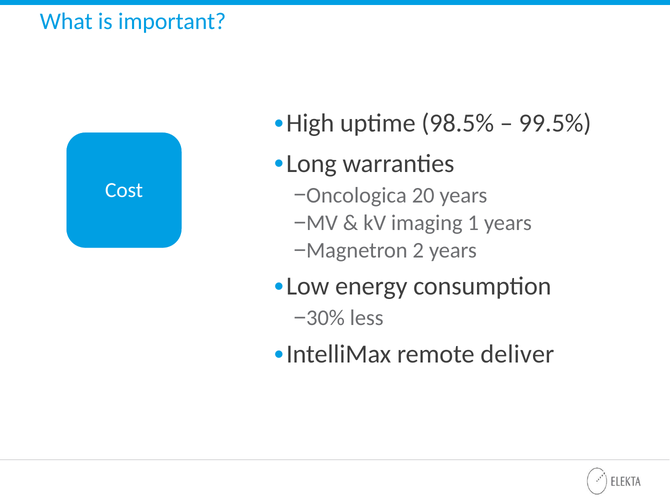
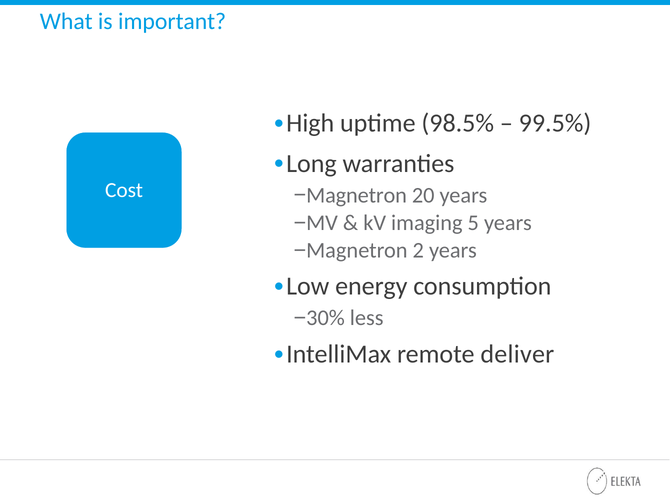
Oncologica at (357, 195): Oncologica -> Magnetron
1: 1 -> 5
